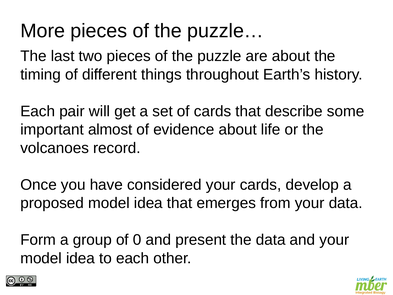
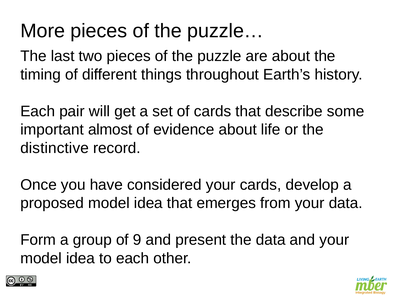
volcanoes: volcanoes -> distinctive
0: 0 -> 9
